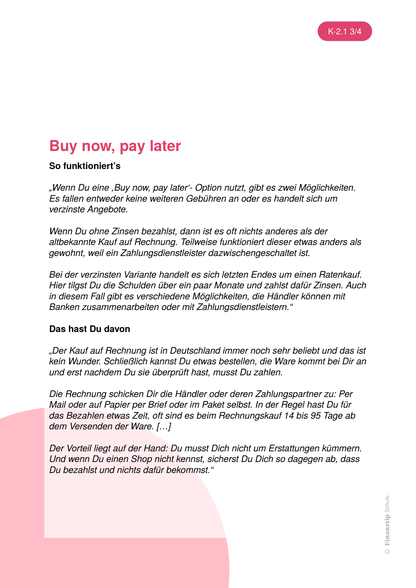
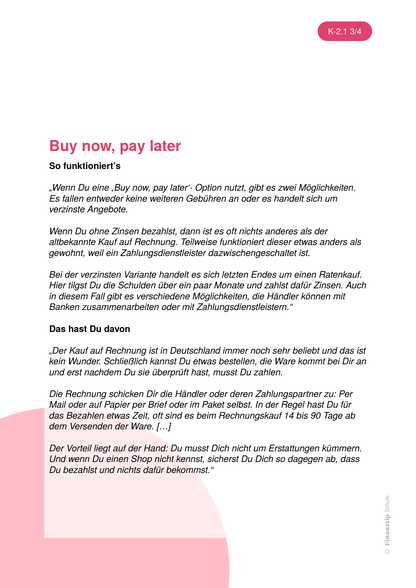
95: 95 -> 90
